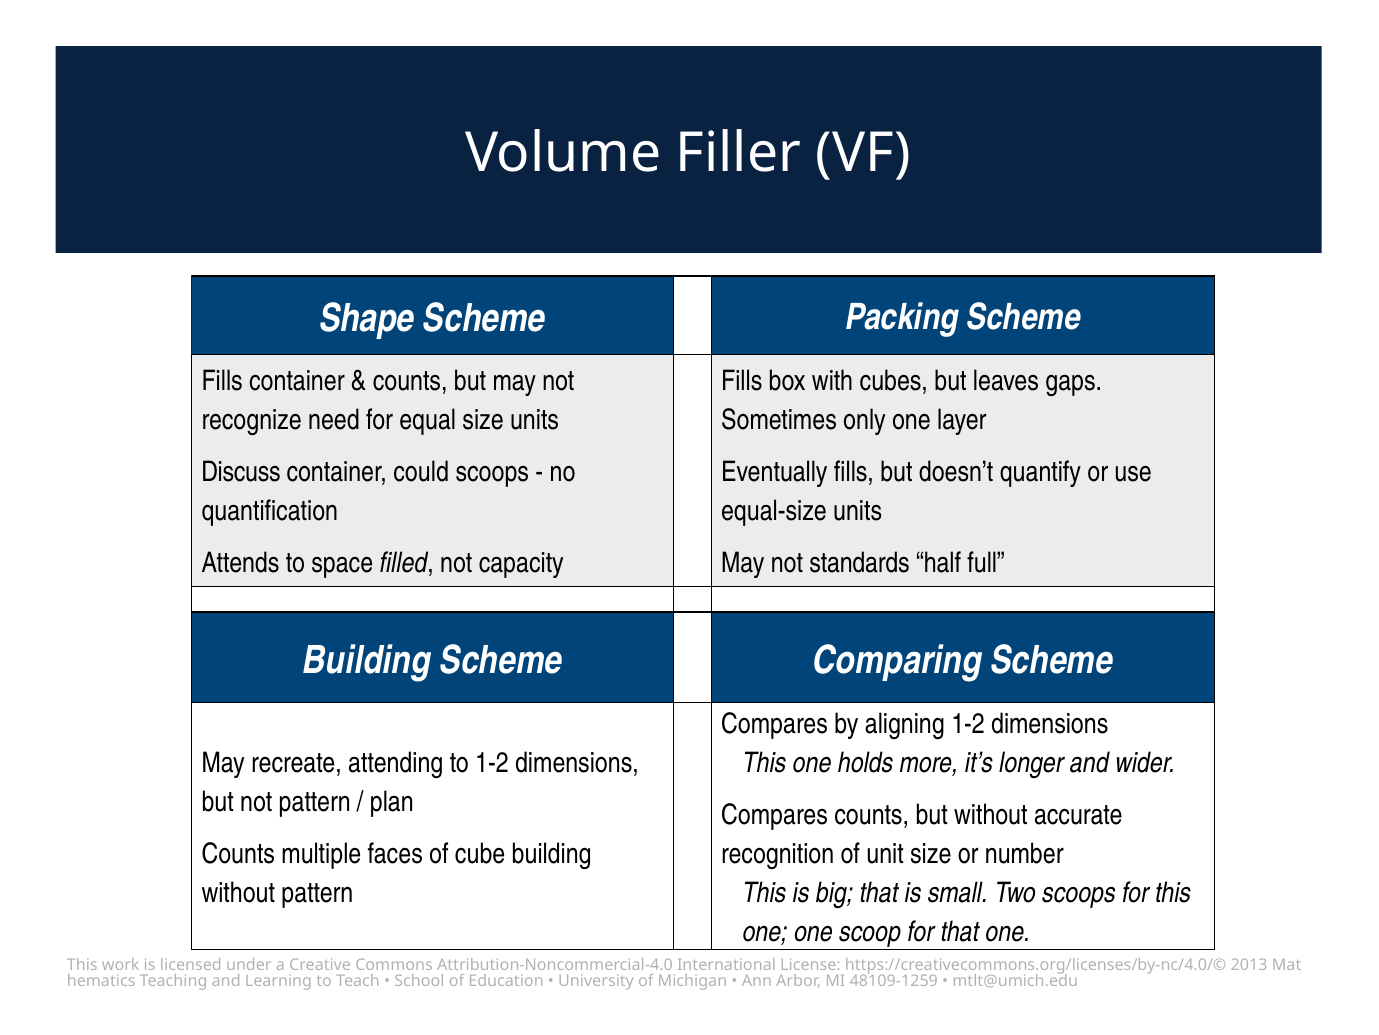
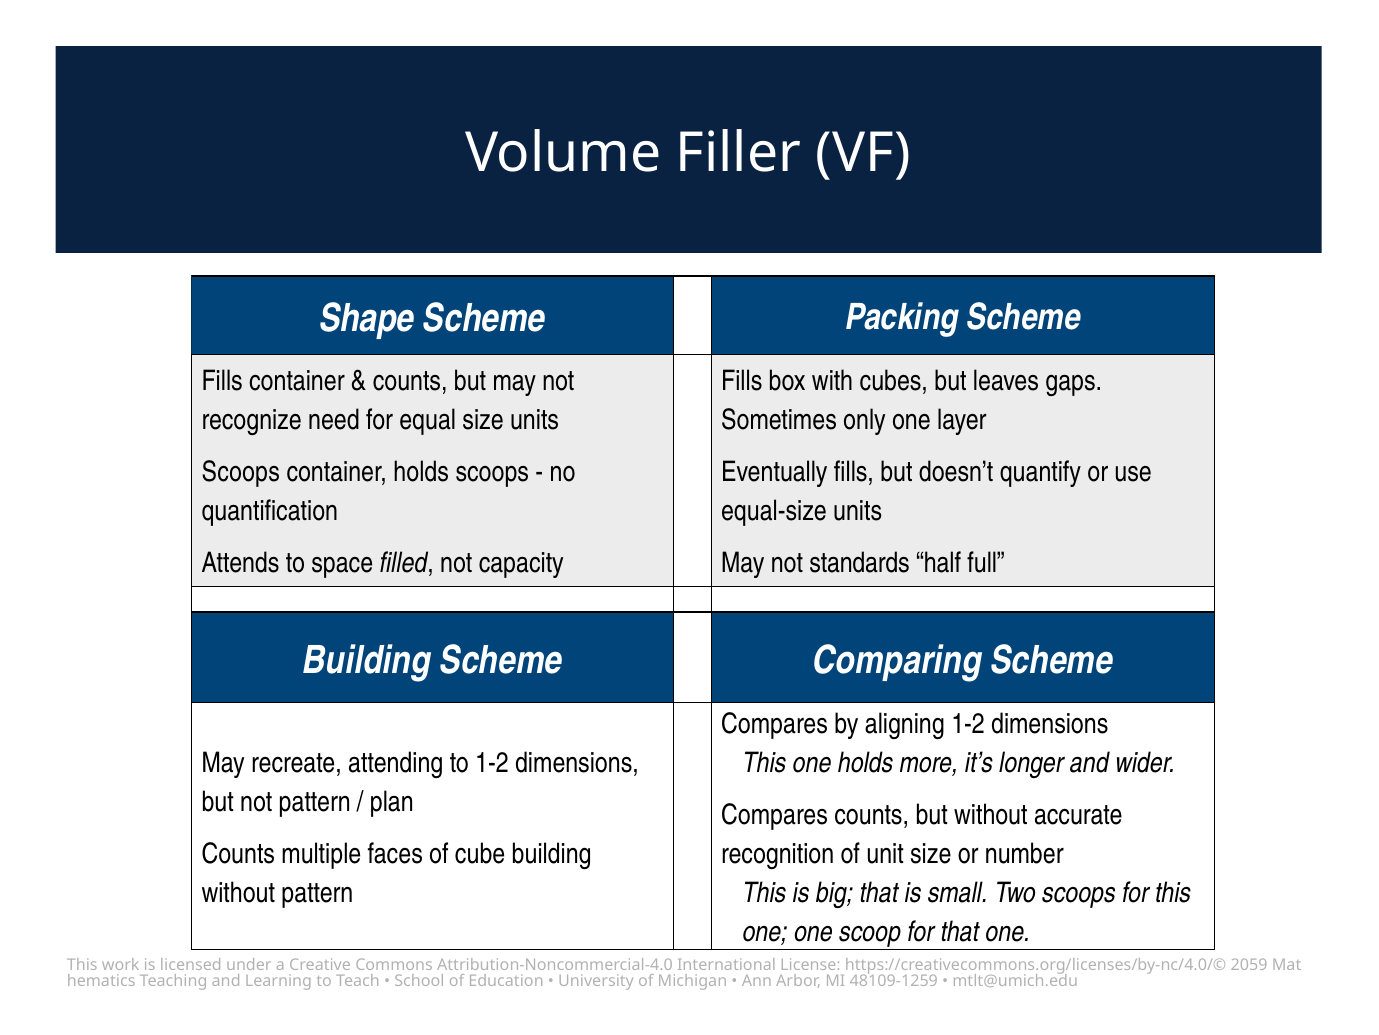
Discuss at (241, 472): Discuss -> Scoops
container could: could -> holds
2013: 2013 -> 2059
